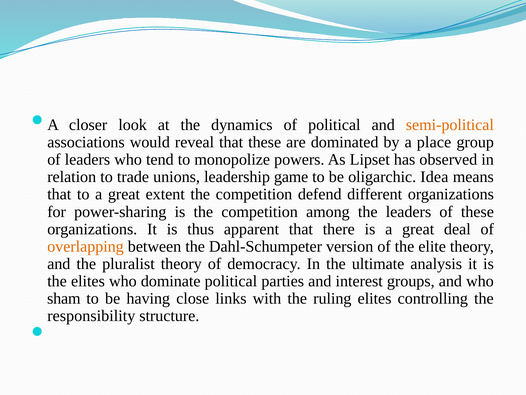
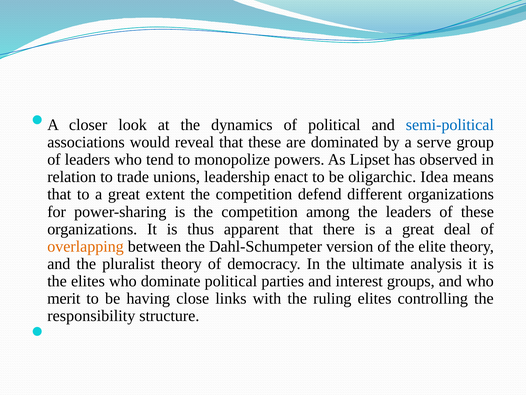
semi-political colour: orange -> blue
place: place -> serve
game: game -> enact
sham: sham -> merit
